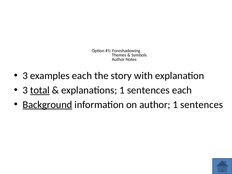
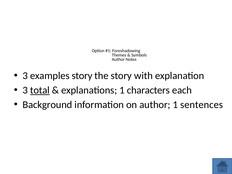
examples each: each -> story
explanations 1 sentences: sentences -> characters
Background underline: present -> none
